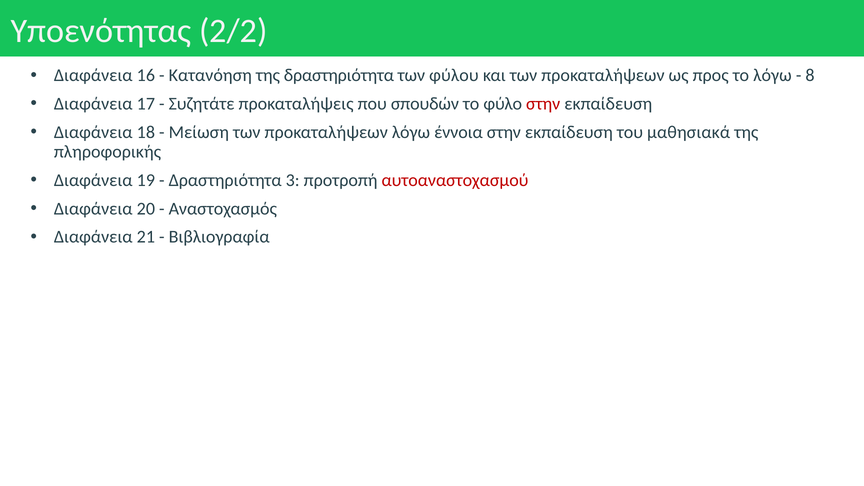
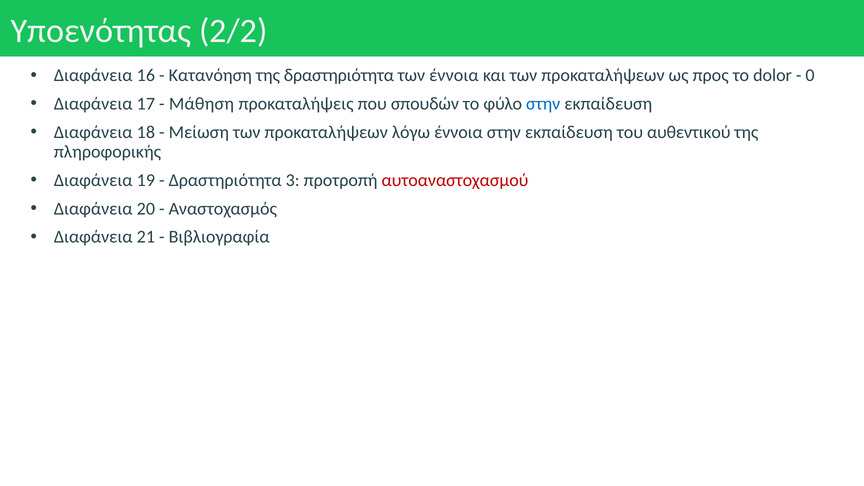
των φύλου: φύλου -> έννοια
το λόγω: λόγω -> dolor
8: 8 -> 0
Συζητάτε: Συζητάτε -> Μάθηση
στην at (543, 104) colour: red -> blue
μαθησιακά: μαθησιακά -> αυθεντικού
